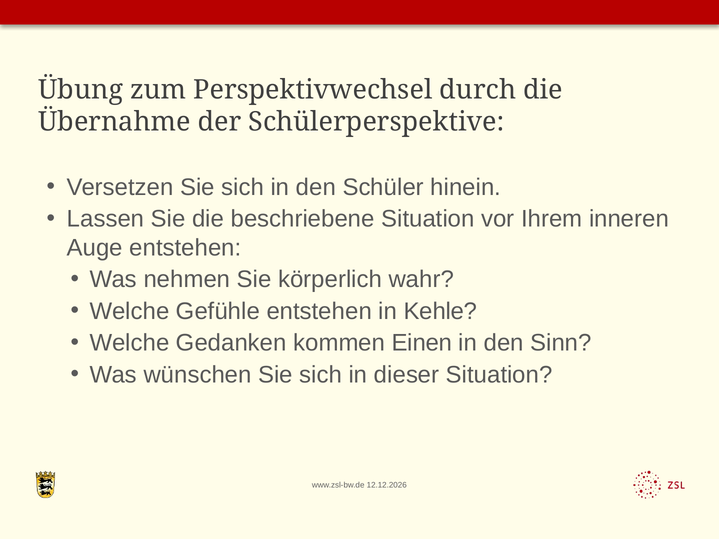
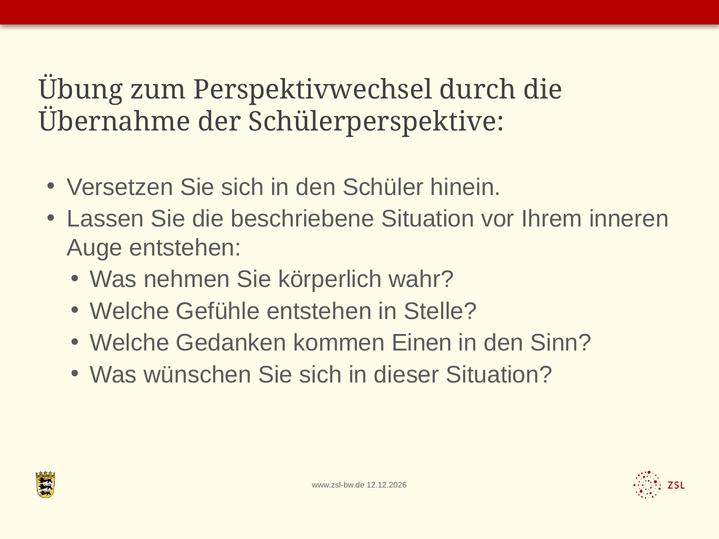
Kehle: Kehle -> Stelle
